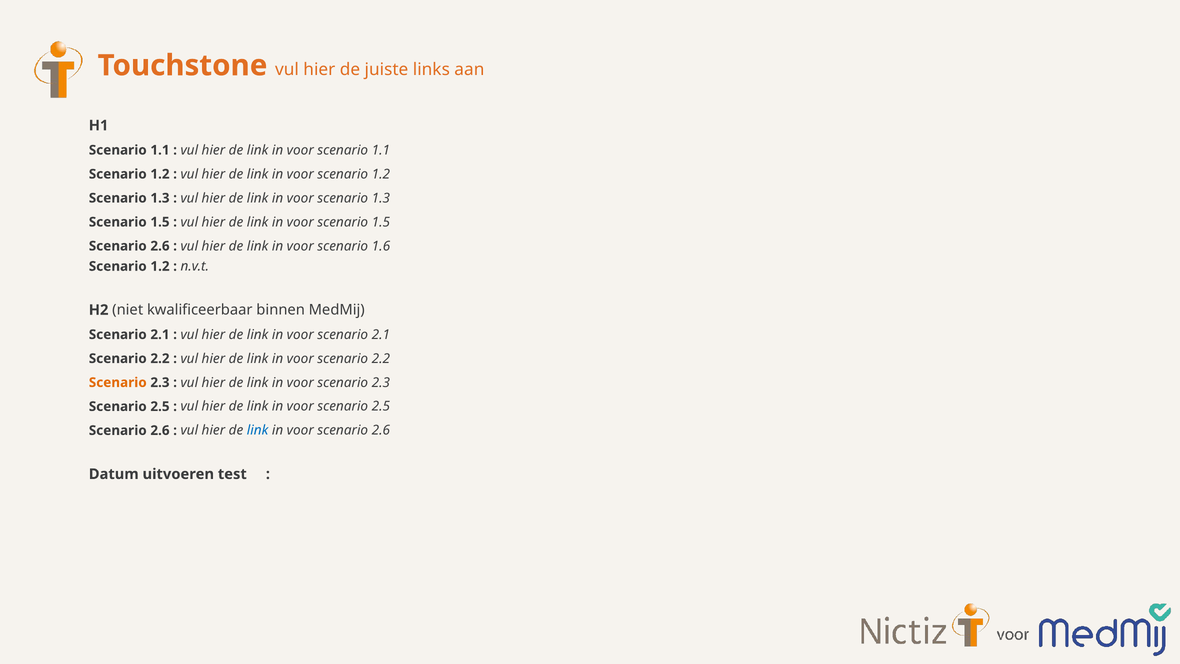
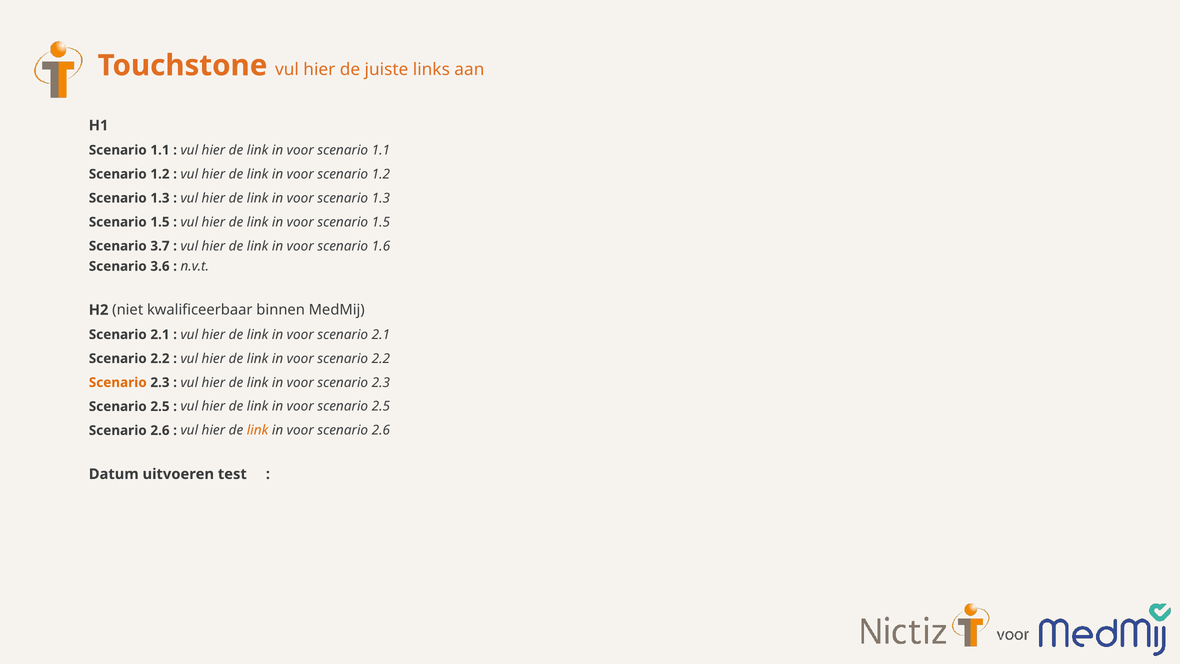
2.6 at (160, 246): 2.6 -> 3.7
1.2 at (160, 266): 1.2 -> 3.6
link at (258, 430) colour: blue -> orange
